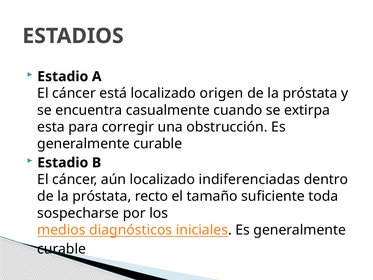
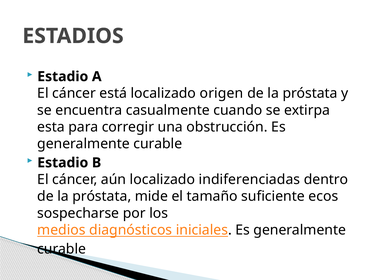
recto: recto -> mide
toda: toda -> ecos
